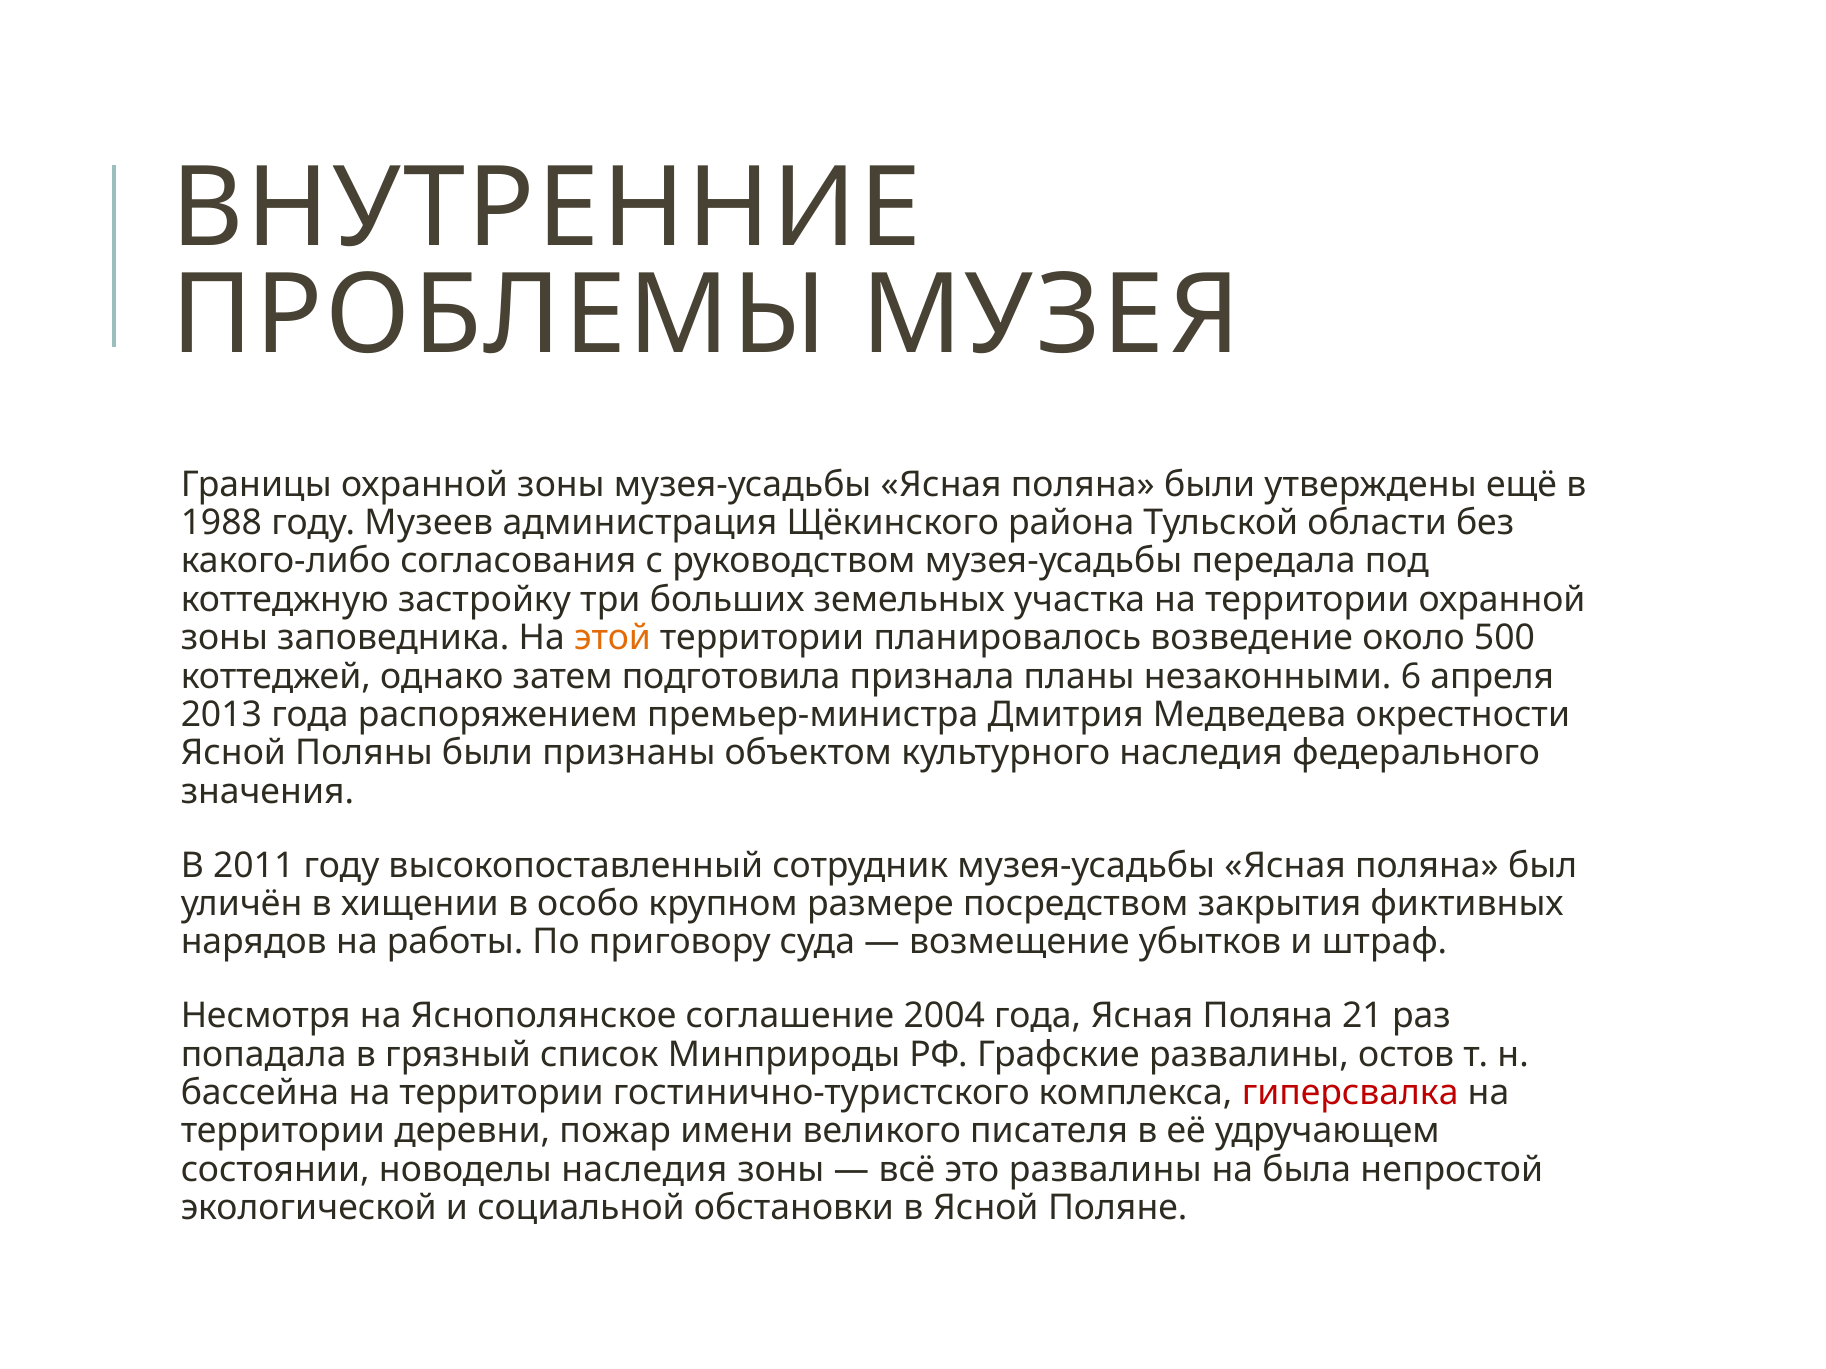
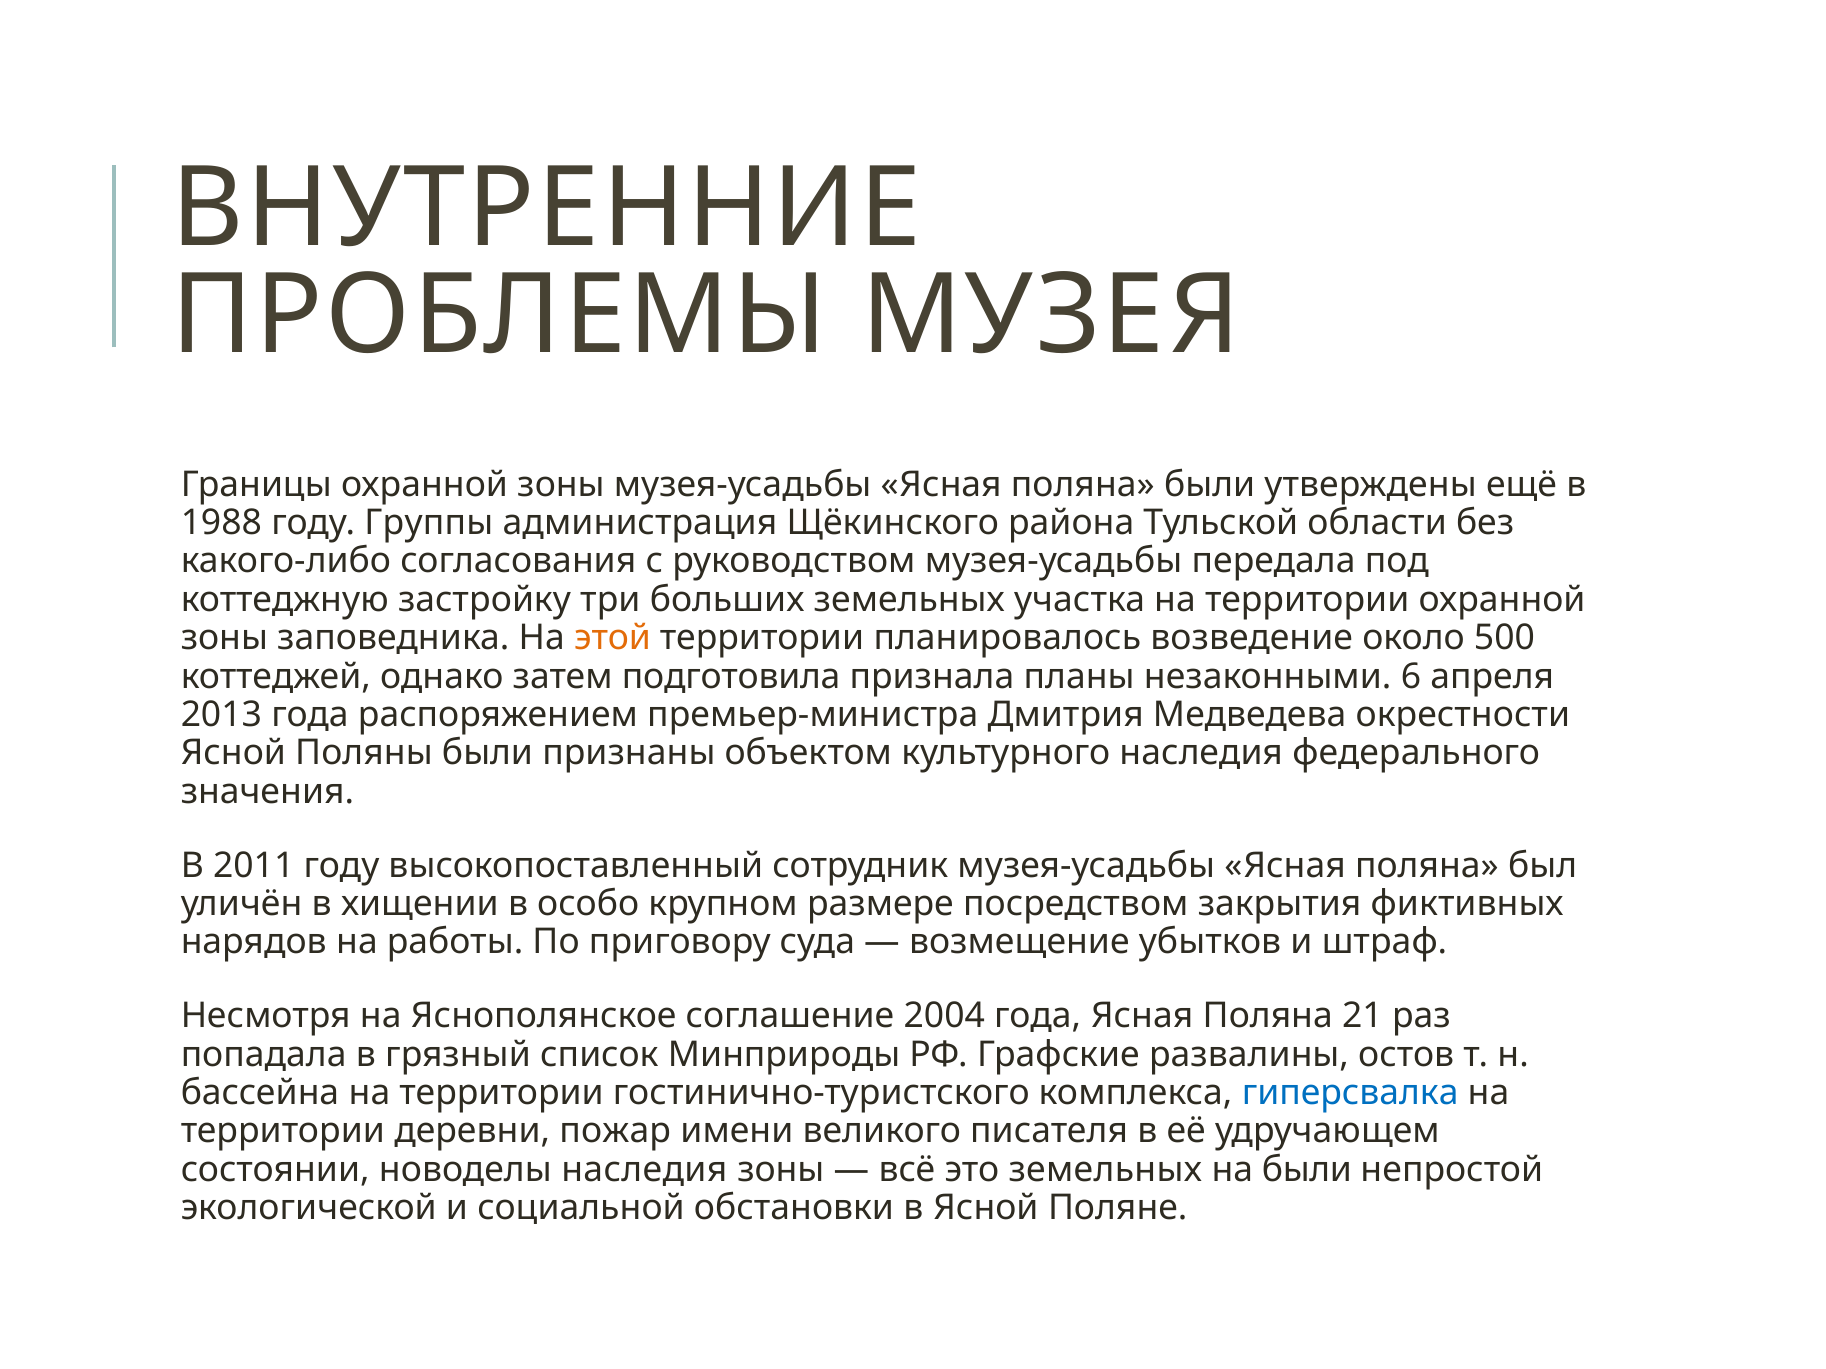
Музеев: Музеев -> Группы
гиперсвалка colour: red -> blue
это развалины: развалины -> земельных
на была: была -> были
